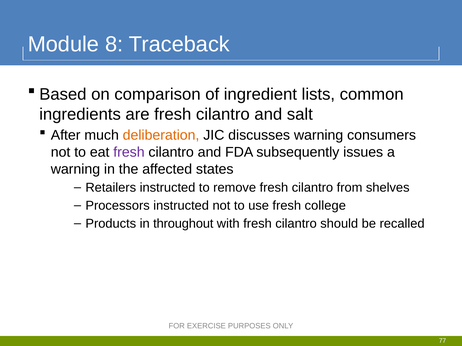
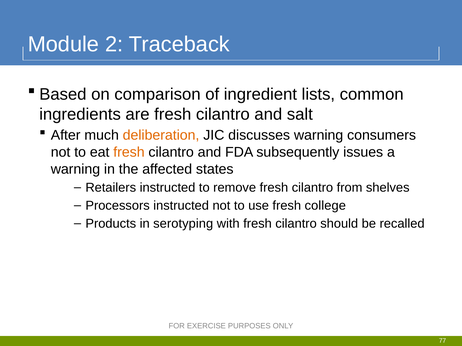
8: 8 -> 2
fresh at (129, 152) colour: purple -> orange
throughout: throughout -> serotyping
